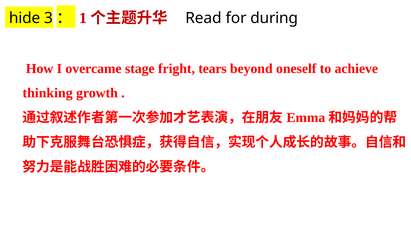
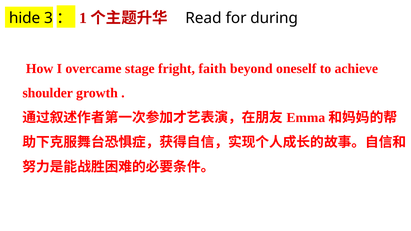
tears: tears -> faith
thinking: thinking -> shoulder
